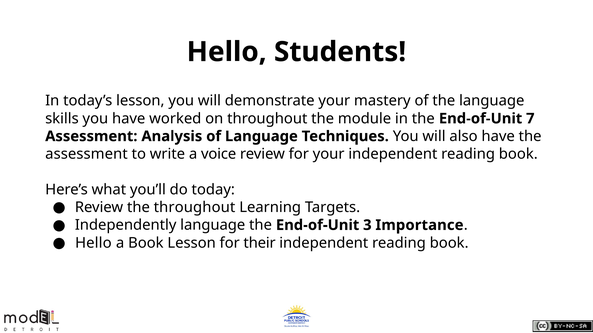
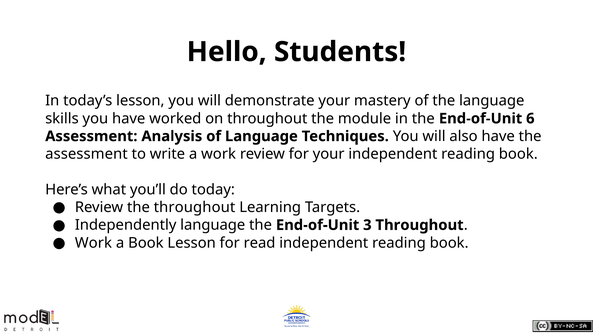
7: 7 -> 6
a voice: voice -> work
3 Importance: Importance -> Throughout
Hello at (93, 243): Hello -> Work
their: their -> read
